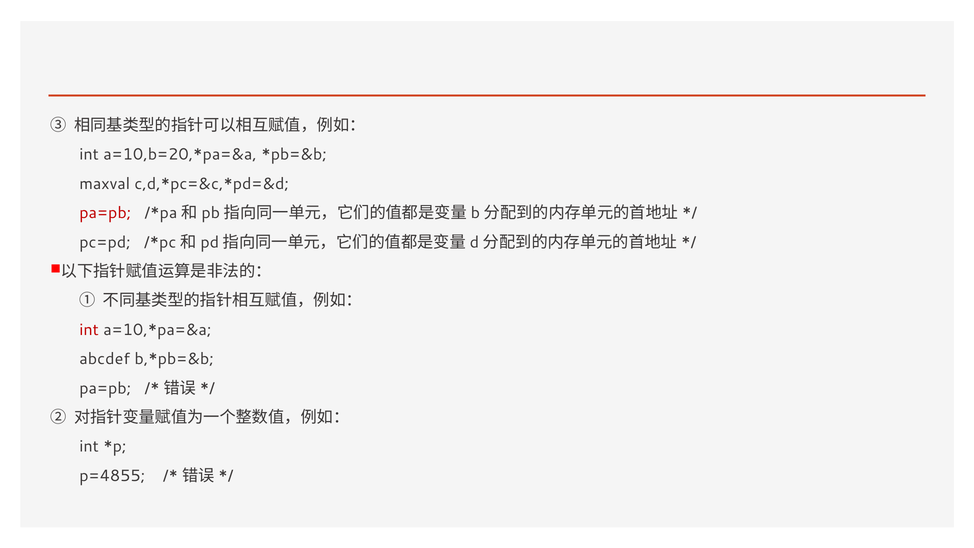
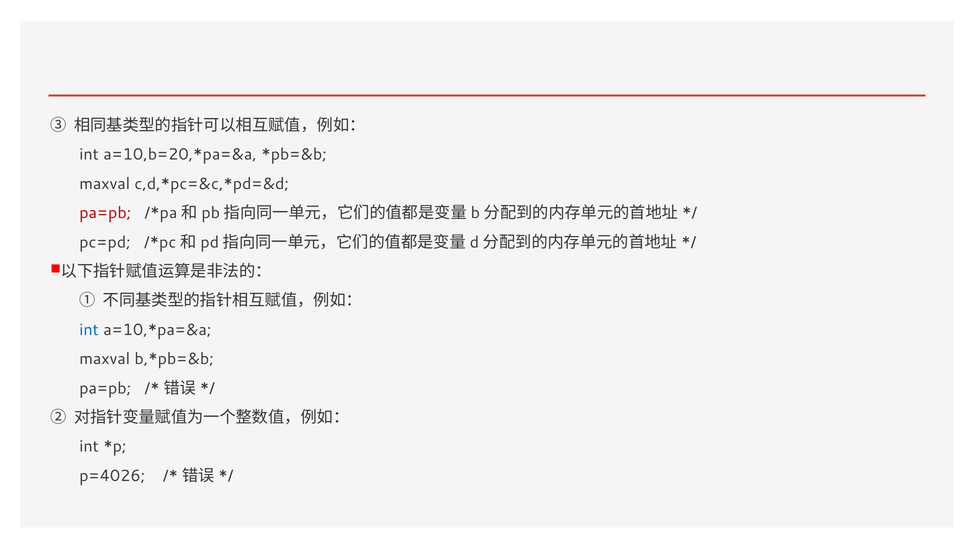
int at (89, 330) colour: red -> blue
abcdef at (105, 359): abcdef -> maxval
p=4855: p=4855 -> p=4026
